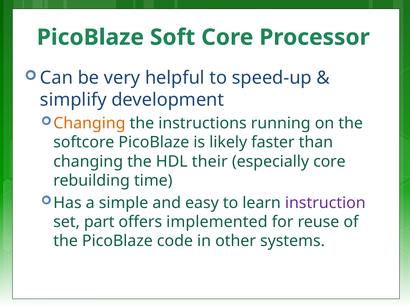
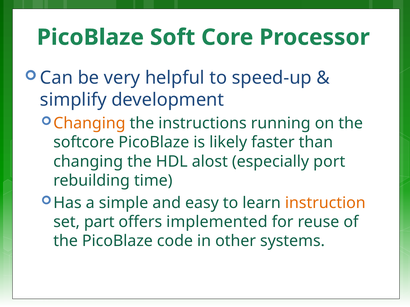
their: their -> alost
especially core: core -> port
instruction colour: purple -> orange
